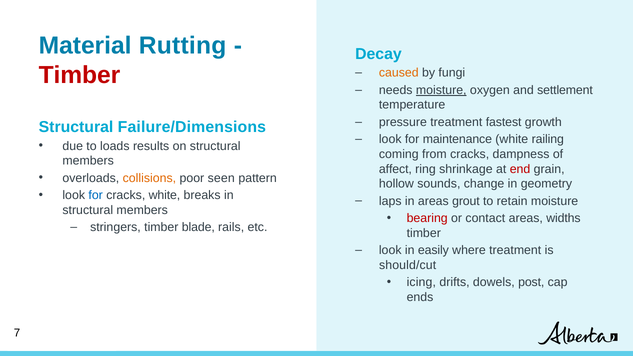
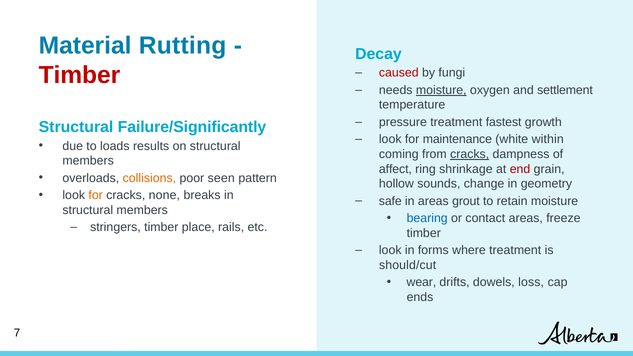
caused colour: orange -> red
Failure/Dimensions: Failure/Dimensions -> Failure/Significantly
railing: railing -> within
cracks at (470, 154) underline: none -> present
for at (96, 195) colour: blue -> orange
cracks white: white -> none
laps: laps -> safe
bearing colour: red -> blue
widths: widths -> freeze
blade: blade -> place
easily: easily -> forms
icing: icing -> wear
post: post -> loss
